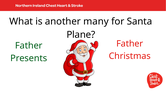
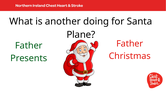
many: many -> doing
